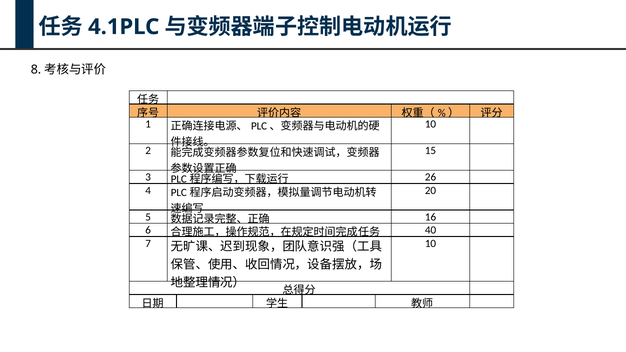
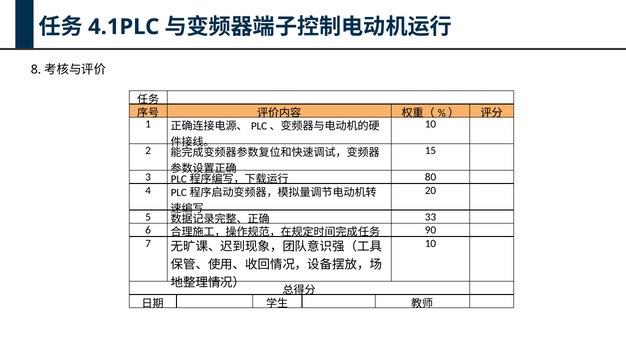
26: 26 -> 80
16: 16 -> 33
40: 40 -> 90
